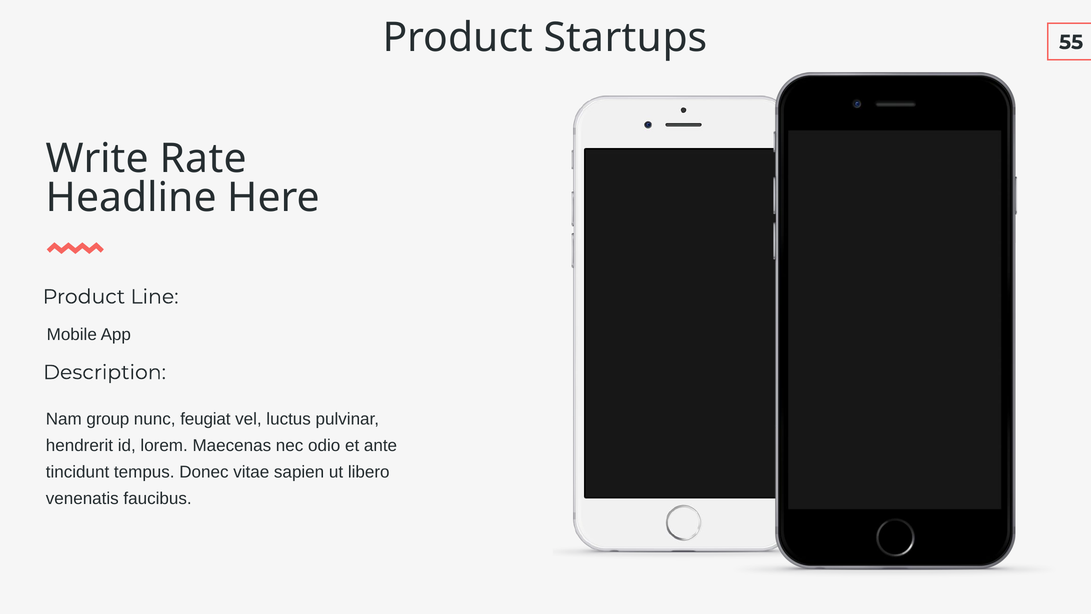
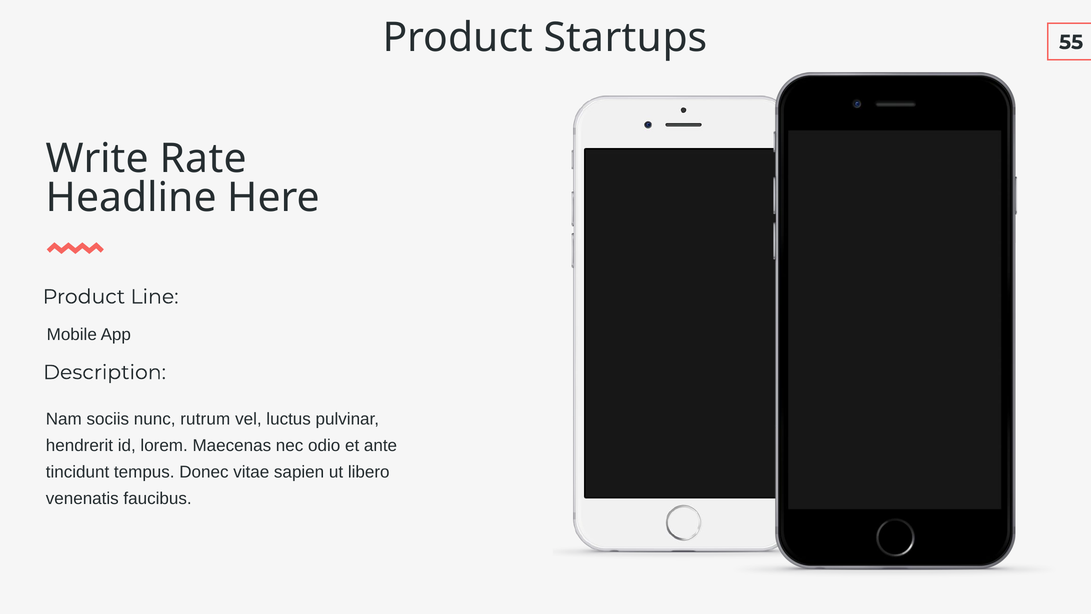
group: group -> sociis
feugiat: feugiat -> rutrum
